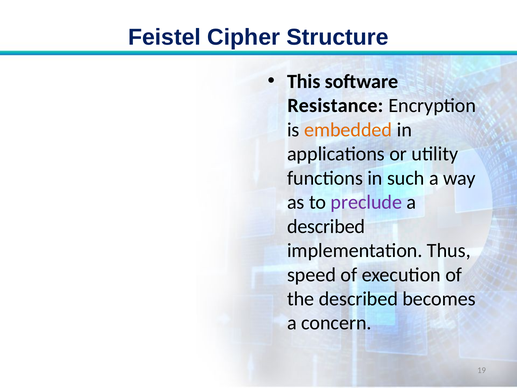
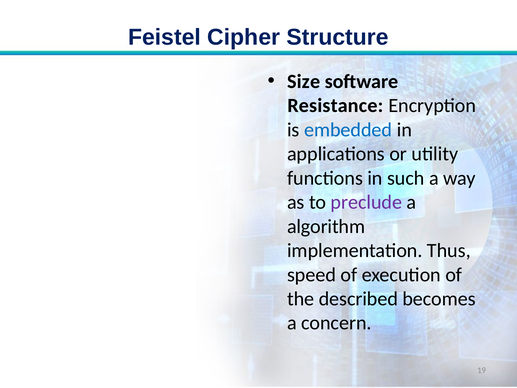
This: This -> Size
embedded colour: orange -> blue
described at (326, 226): described -> algorithm
